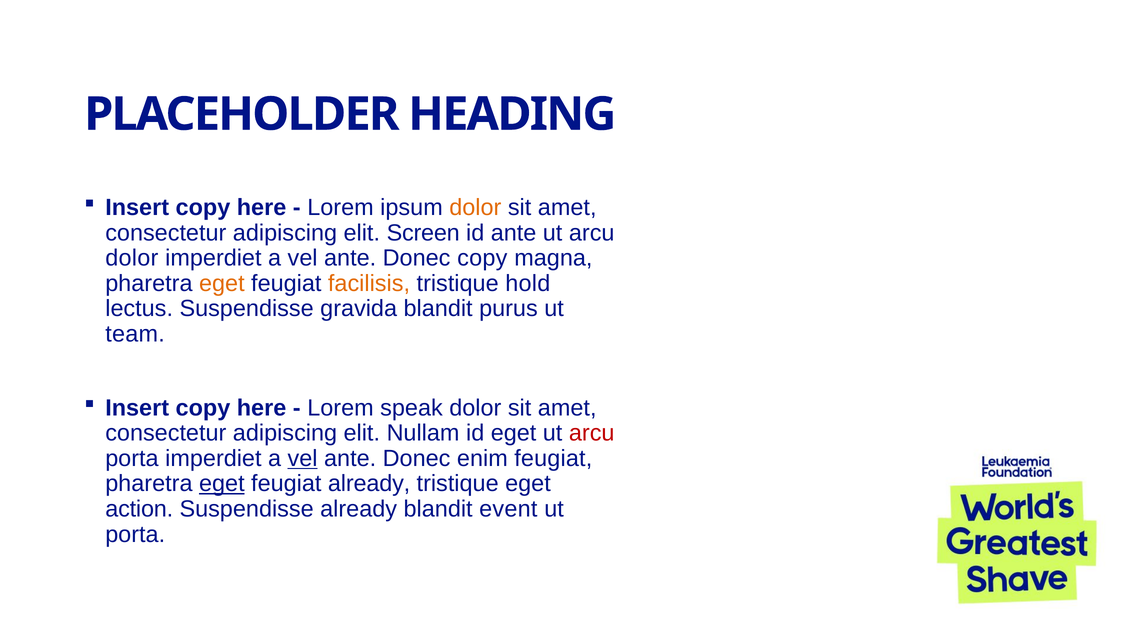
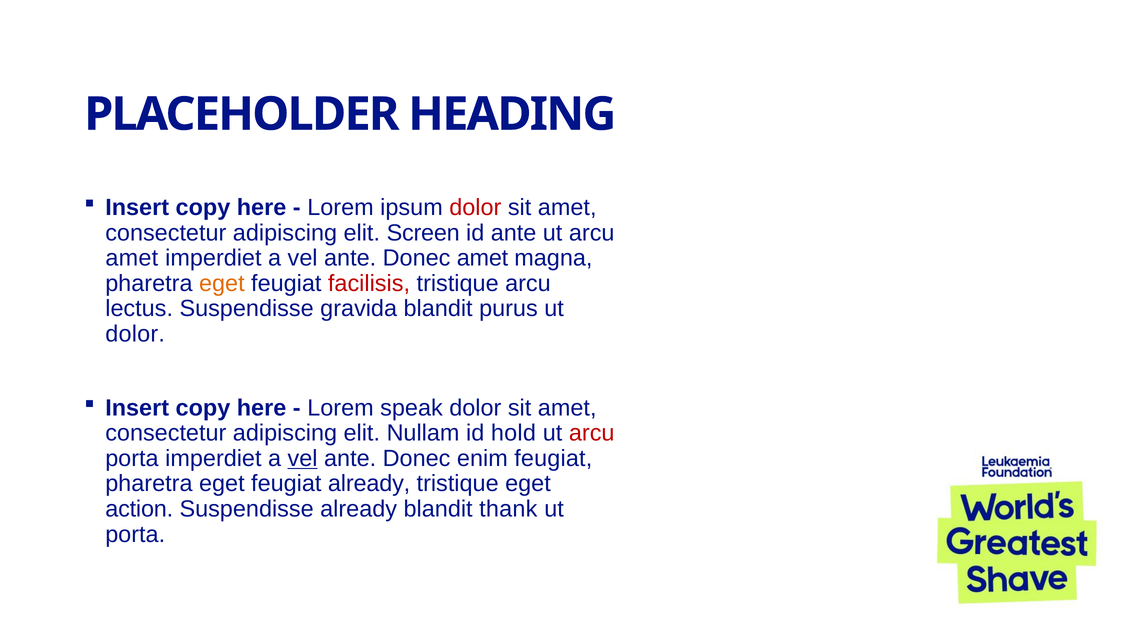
dolor at (475, 208) colour: orange -> red
dolor at (132, 258): dolor -> amet
Donec copy: copy -> amet
facilisis colour: orange -> red
tristique hold: hold -> arcu
team at (135, 334): team -> dolor
id eget: eget -> hold
eget at (222, 484) underline: present -> none
event: event -> thank
